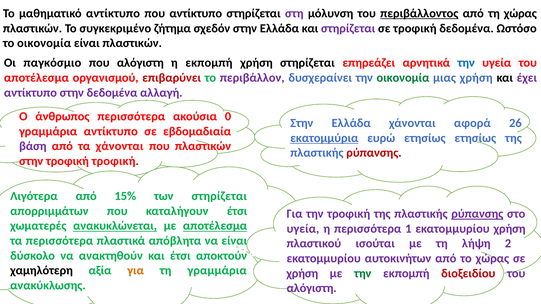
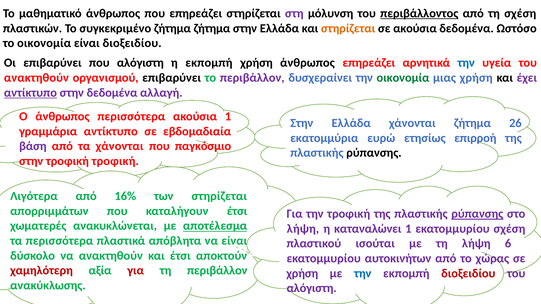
μαθηματικό αντίκτυπο: αντίκτυπο -> άνθρωπος
που αντίκτυπο: αντίκτυπο -> επηρεάζει
τη χώρας: χώρας -> σχέση
ζήτημα σχεδόν: σχεδόν -> ζήτημα
στηρίζεται at (348, 28) colour: purple -> orange
σε τροφική: τροφική -> ακούσια
είναι πλαστικών: πλαστικών -> διοξειδίου
Οι παγκόσμιο: παγκόσμιο -> επιβαρύνει
χρήση στηρίζεται: στηρίζεται -> άνθρωπος
αποτέλεσμα at (36, 78): αποτέλεσμα -> ανακτηθούν
επιβαρύνει at (172, 78) colour: red -> black
αντίκτυπο at (30, 93) underline: none -> present
ακούσια 0: 0 -> 1
χάνονται αφορά: αφορά -> ζήτημα
εκατομμύρια underline: present -> none
ετησίως ετησίως: ετησίως -> επιρροή
που πλαστικών: πλαστικών -> παγκόσμιο
ρύπανσης at (374, 153) colour: red -> black
15%: 15% -> 16%
ανακυκλώνεται underline: present -> none
υγεία at (303, 229): υγεία -> λήψη
η περισσότερα: περισσότερα -> καταναλώνει
εκατομμυρίου χρήση: χρήση -> σχέση
2: 2 -> 6
χαμηλότερη colour: black -> red
για at (136, 271) colour: orange -> red
τη γραμμάρια: γραμμάρια -> περιβάλλον
την at (363, 274) colour: green -> blue
